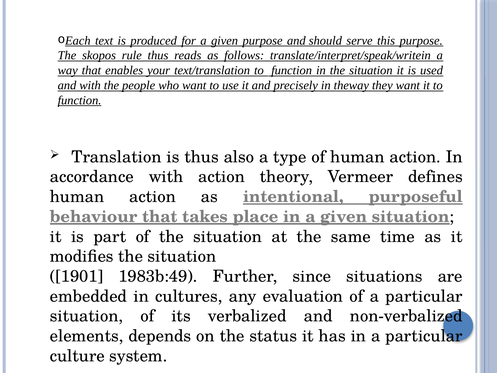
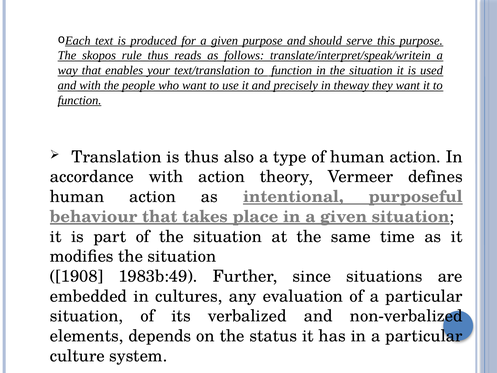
1901: 1901 -> 1908
